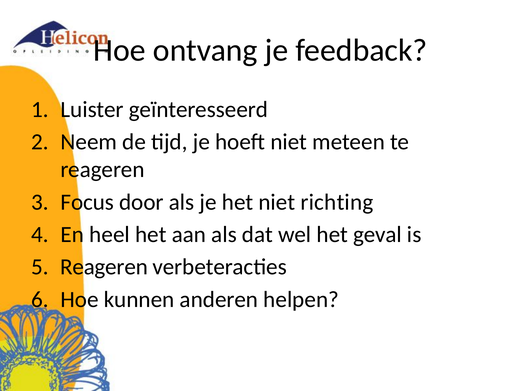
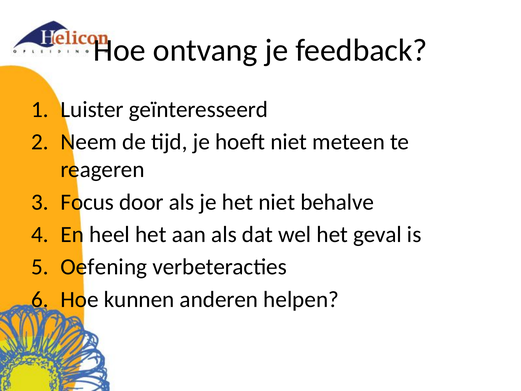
richting: richting -> behalve
Reageren at (104, 267): Reageren -> Oefening
